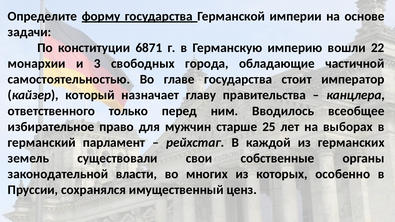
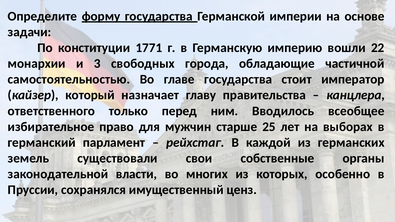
6871: 6871 -> 1771
